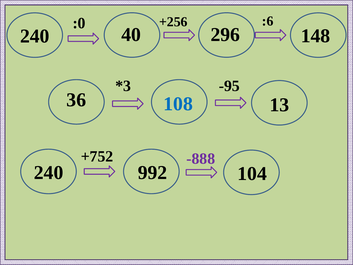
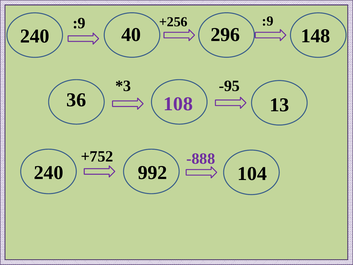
:6 at (268, 21): :6 -> :9
:0 at (79, 23): :0 -> :9
108 colour: blue -> purple
